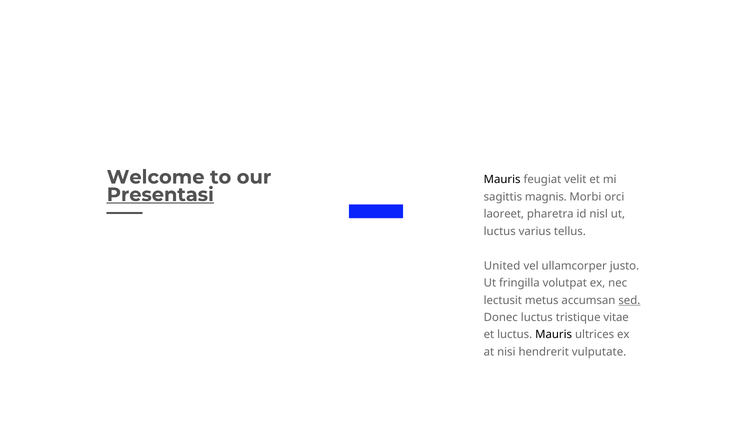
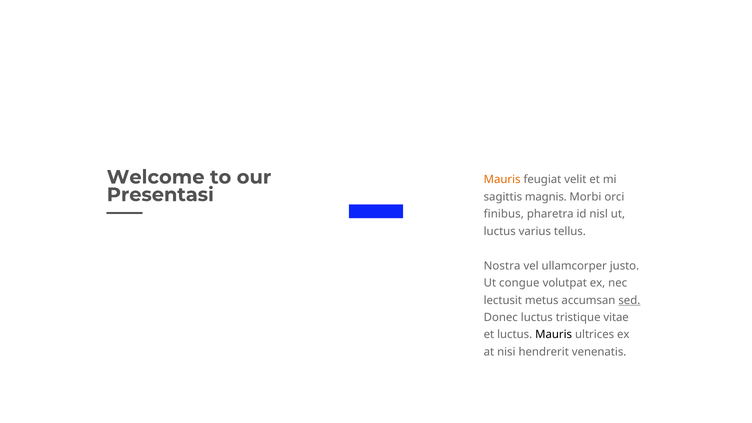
Mauris at (502, 180) colour: black -> orange
Presentasi underline: present -> none
laoreet: laoreet -> finibus
United: United -> Nostra
fringilla: fringilla -> congue
vulputate: vulputate -> venenatis
